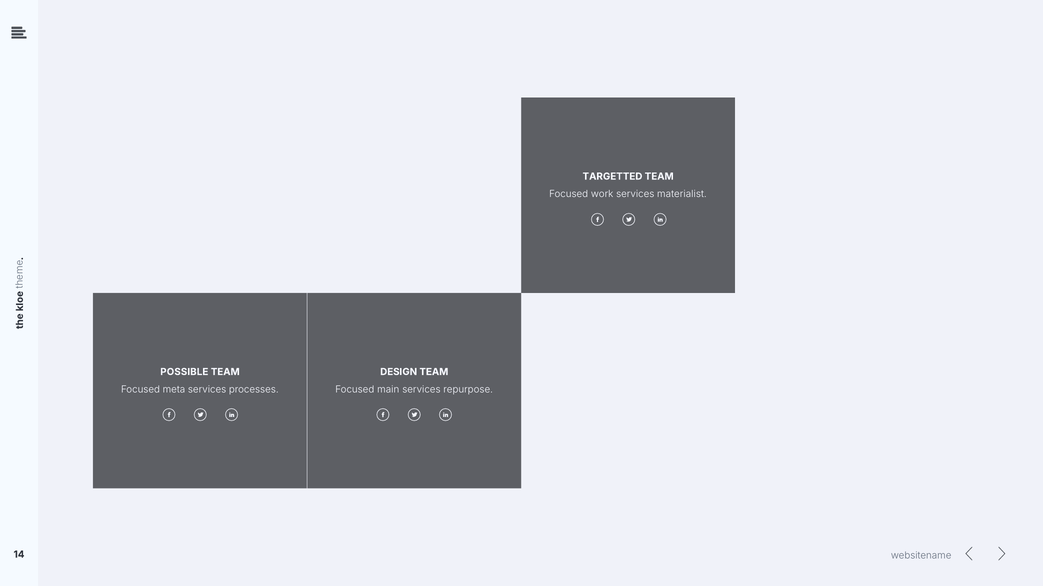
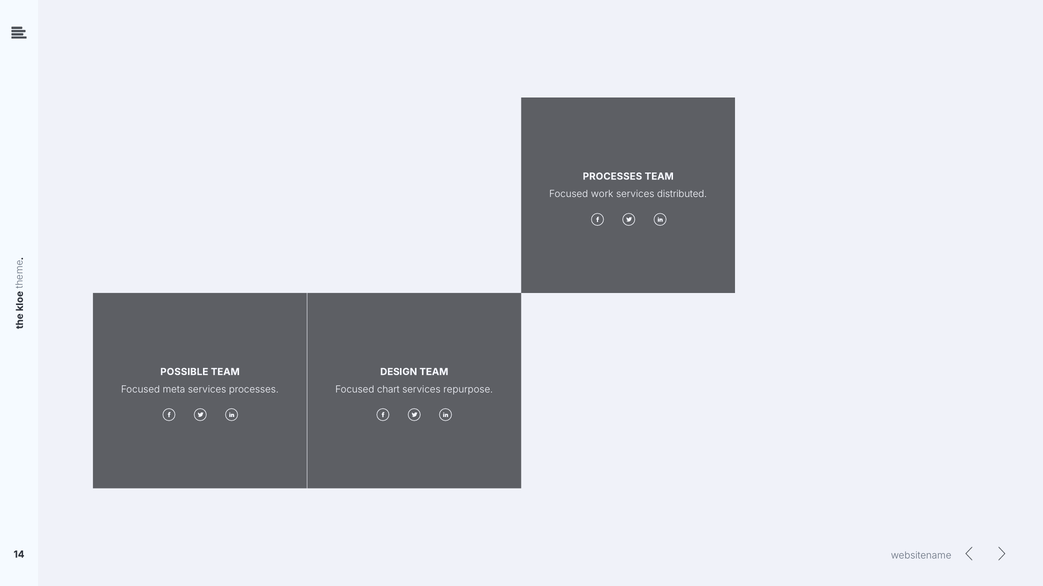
TARGETTED at (612, 177): TARGETTED -> PROCESSES
materialist: materialist -> distributed
main: main -> chart
